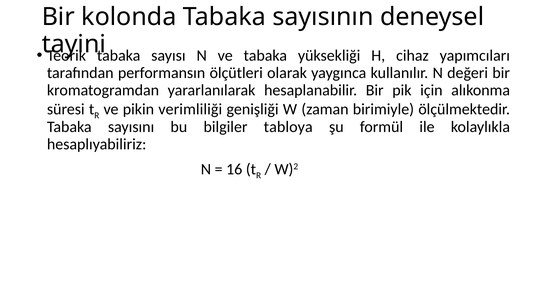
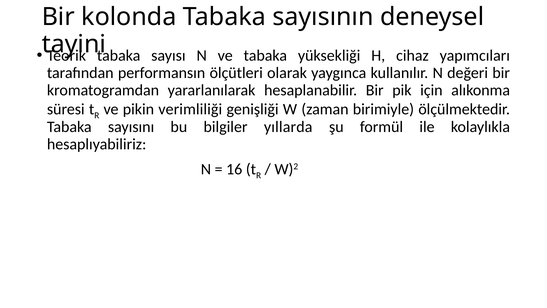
tabloya: tabloya -> yıllarda
